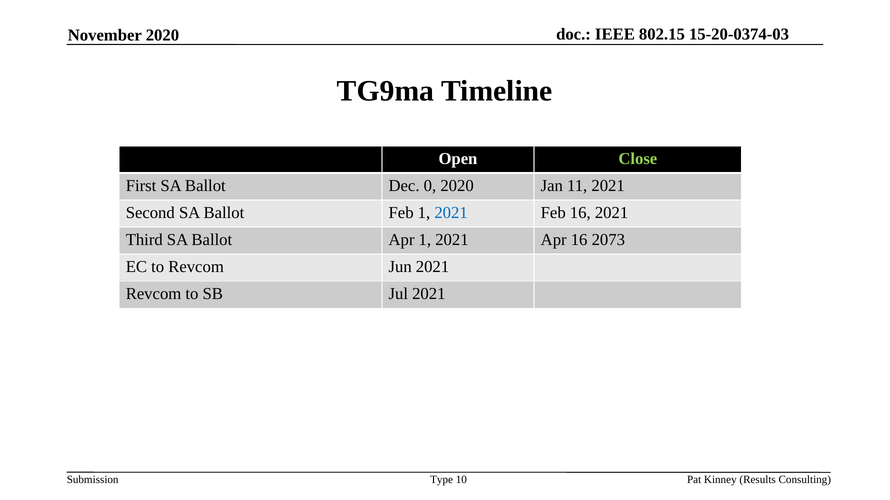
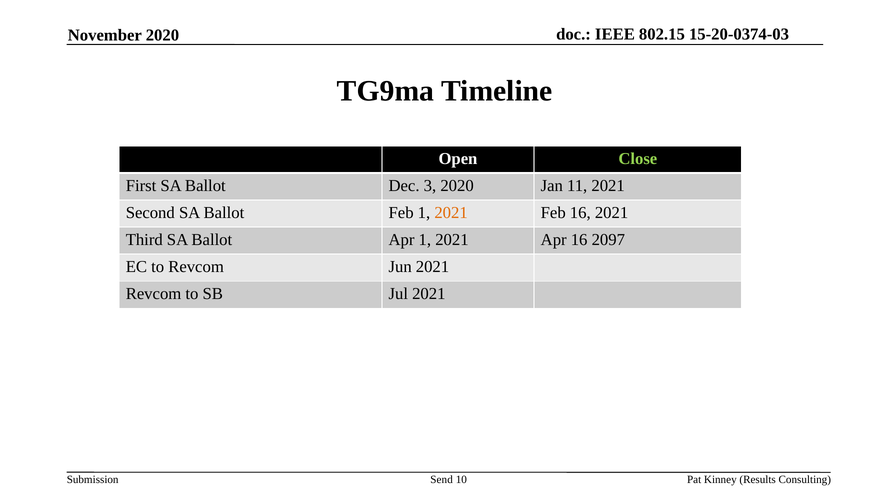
0: 0 -> 3
2021 at (451, 213) colour: blue -> orange
2073: 2073 -> 2097
Type: Type -> Send
